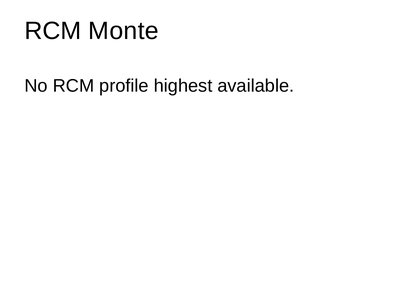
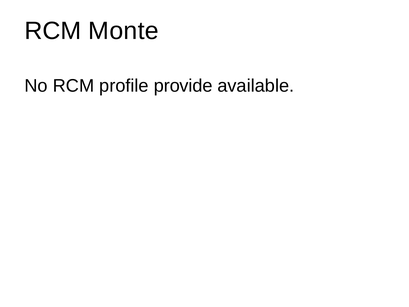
highest: highest -> provide
